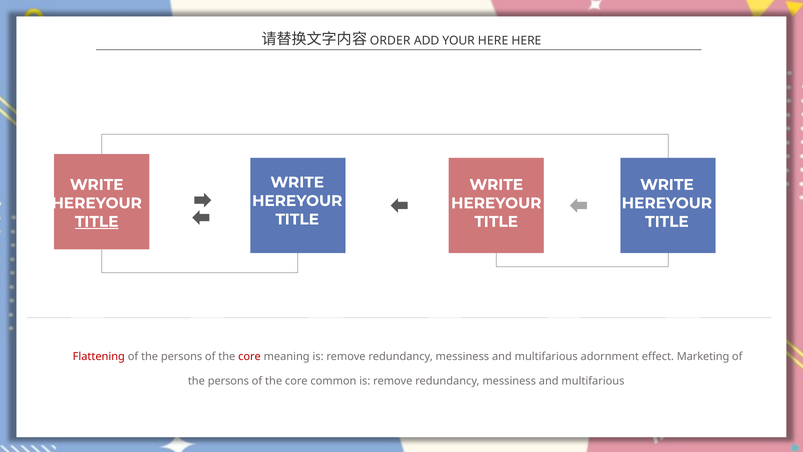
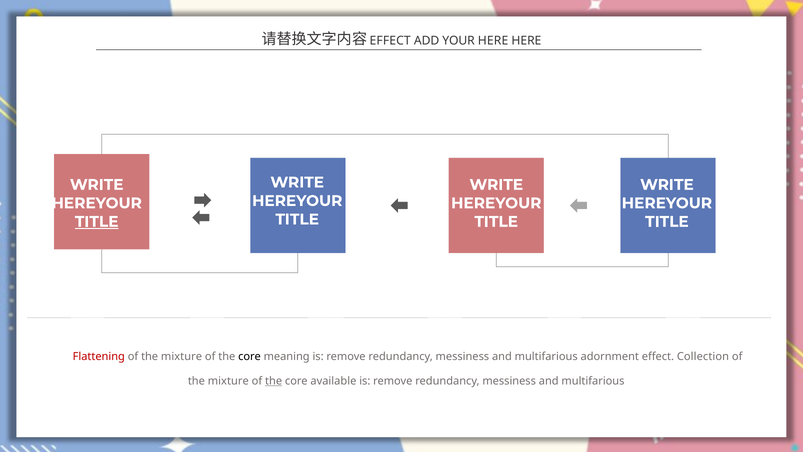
ORDER at (390, 41): ORDER -> EFFECT
persons at (182, 356): persons -> mixture
core at (249, 356) colour: red -> black
Marketing: Marketing -> Collection
persons at (228, 381): persons -> mixture
the at (274, 381) underline: none -> present
common: common -> available
